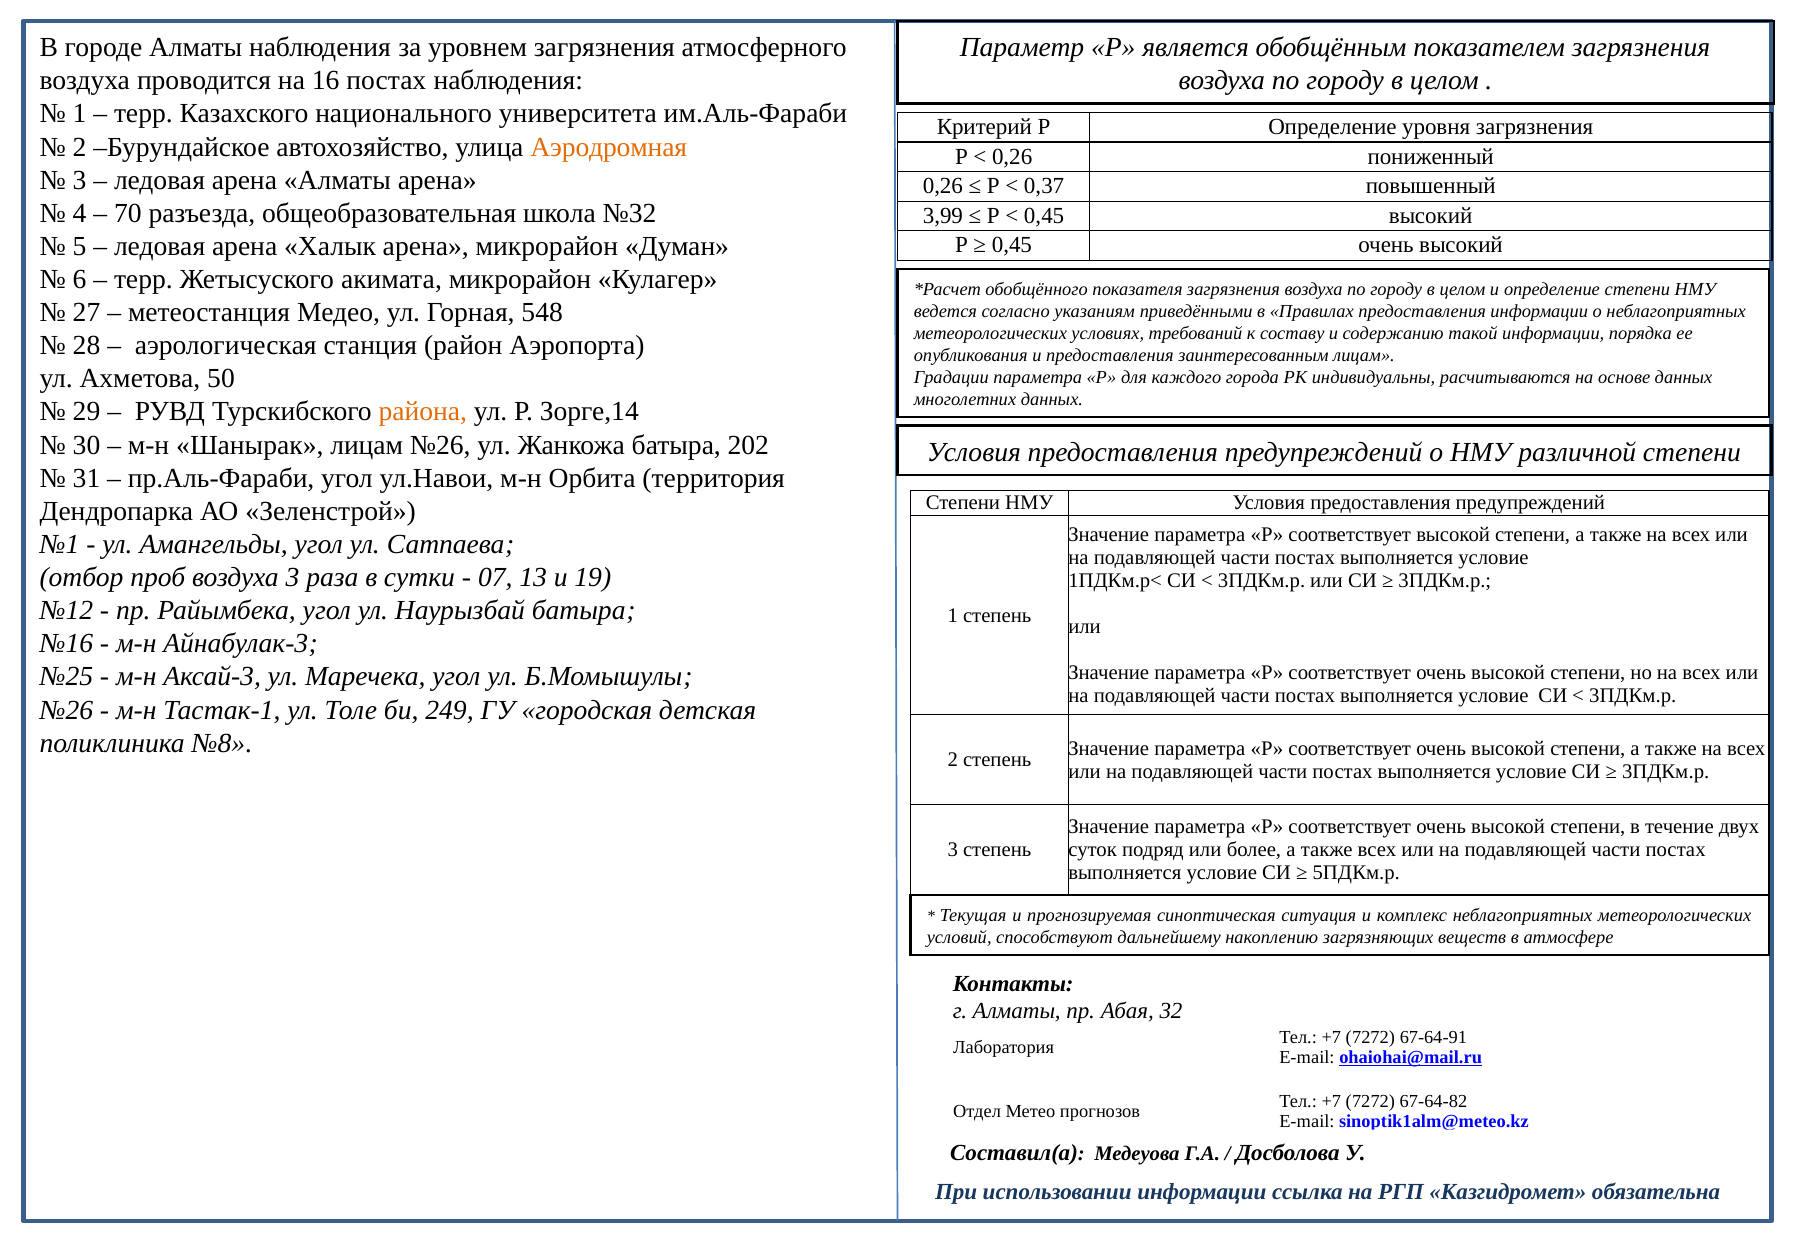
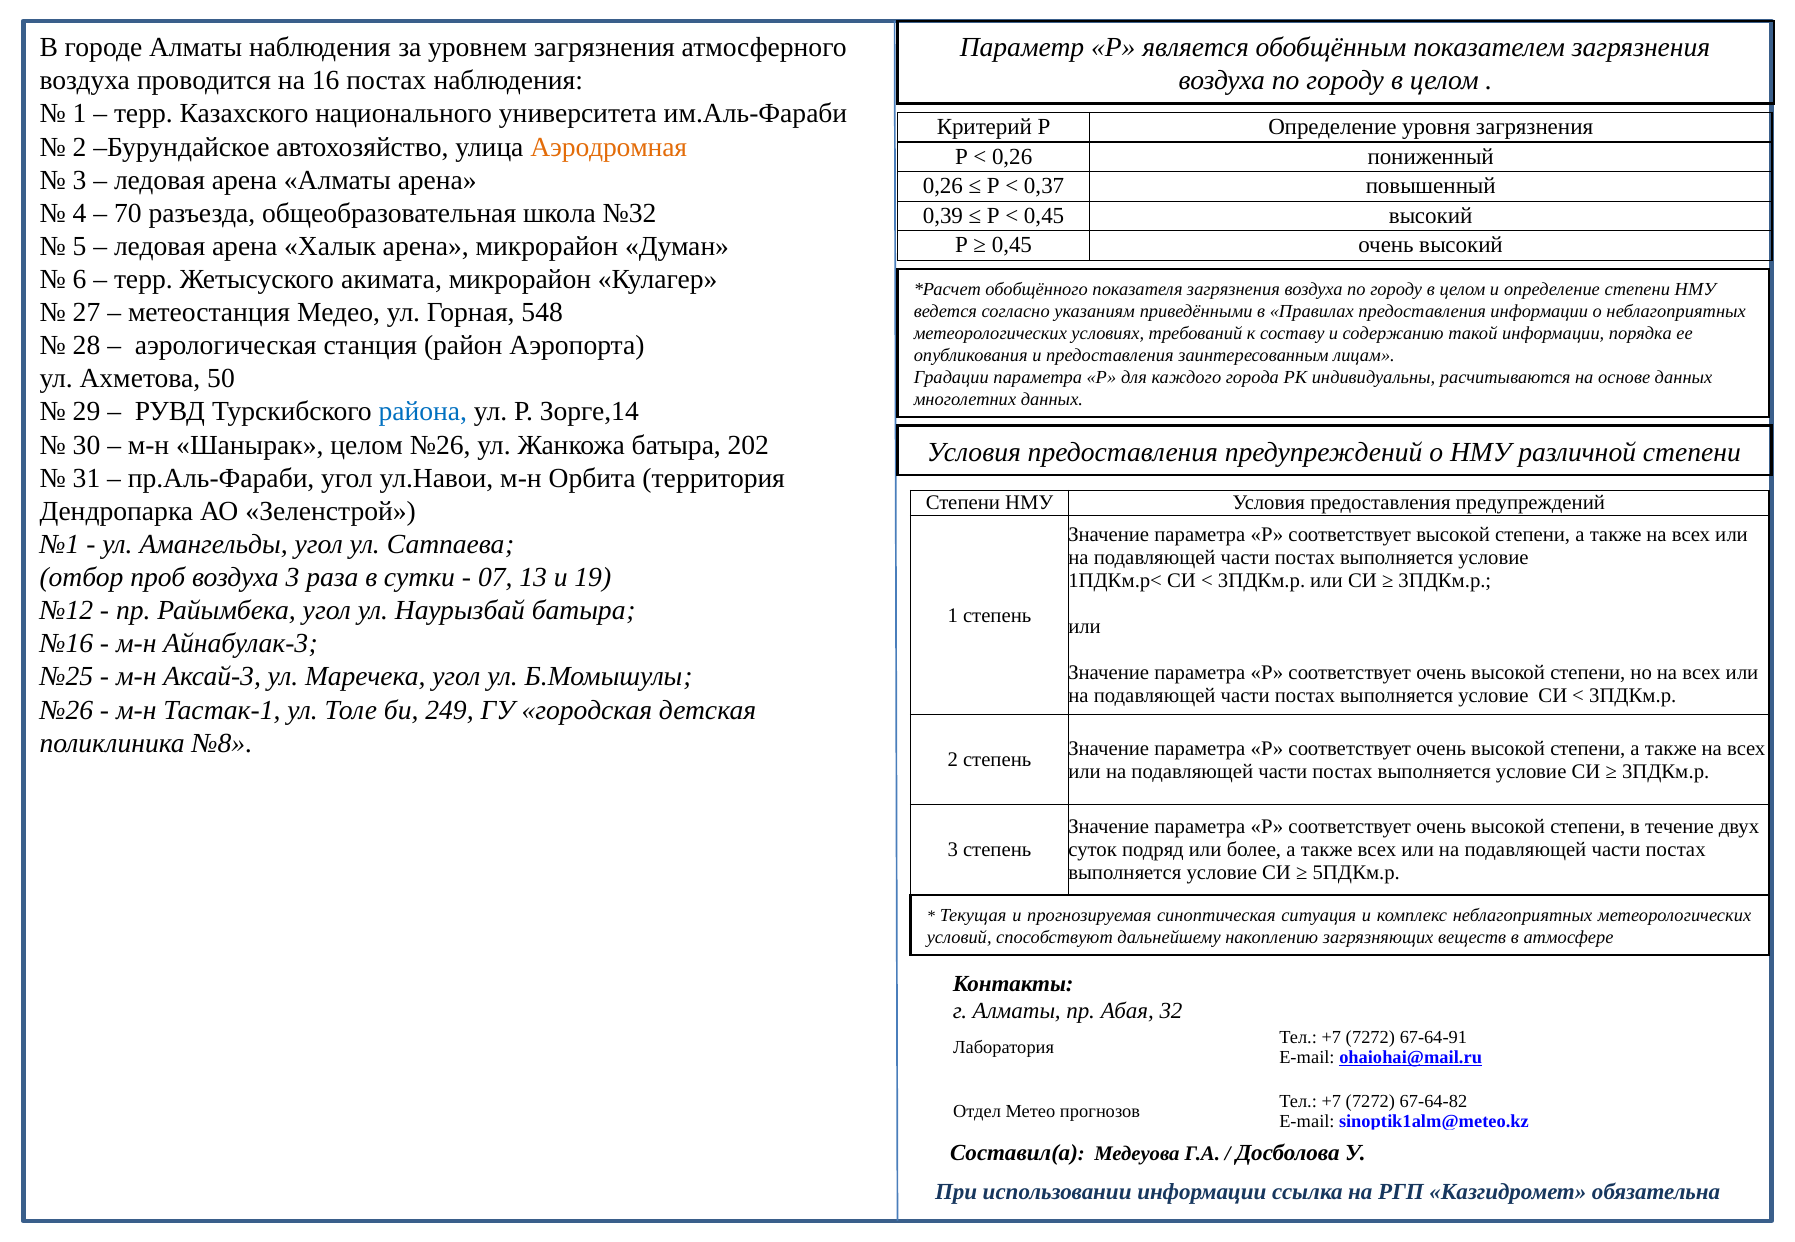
3,99: 3,99 -> 0,39
района colour: orange -> blue
Шанырак лицам: лицам -> целом
